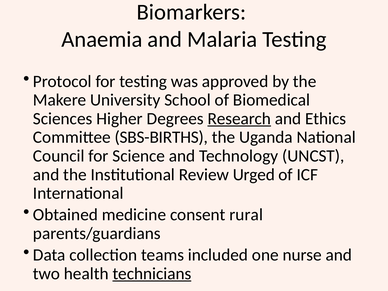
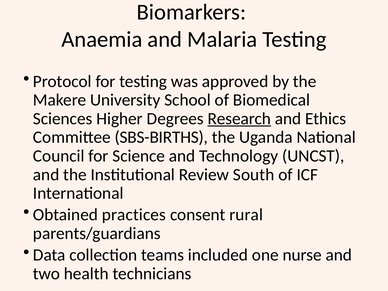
Urged: Urged -> South
medicine: medicine -> practices
technicians underline: present -> none
